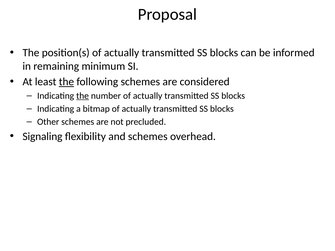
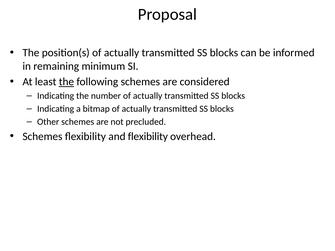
the at (83, 96) underline: present -> none
Signaling at (42, 137): Signaling -> Schemes
and schemes: schemes -> flexibility
